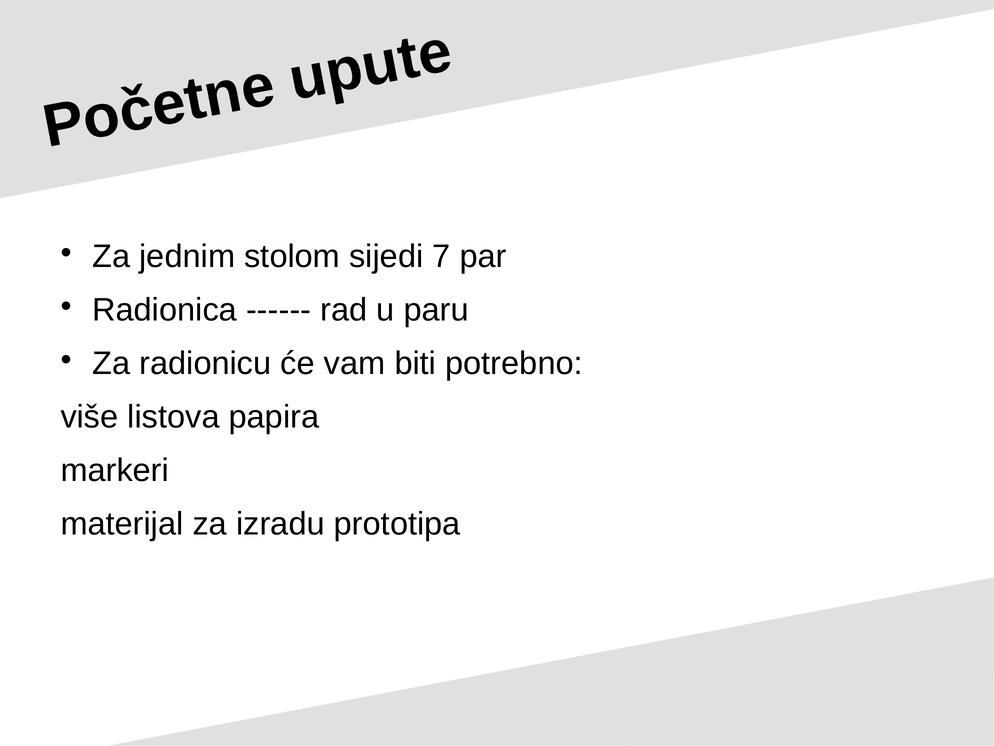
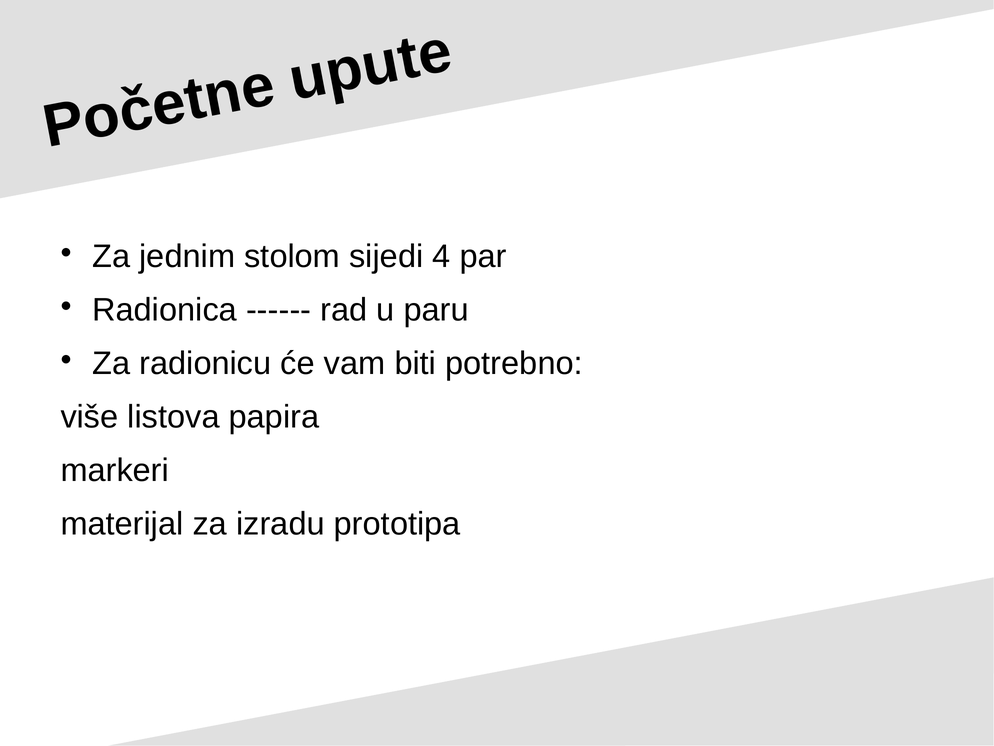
7: 7 -> 4
